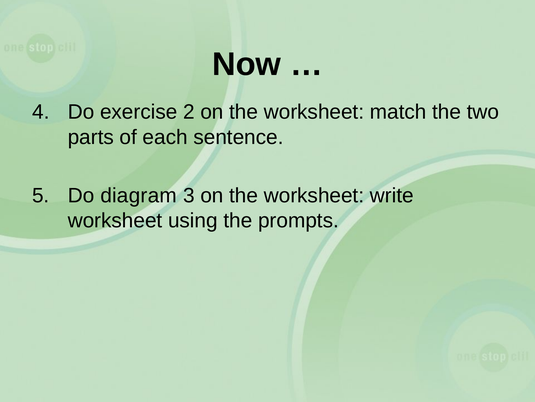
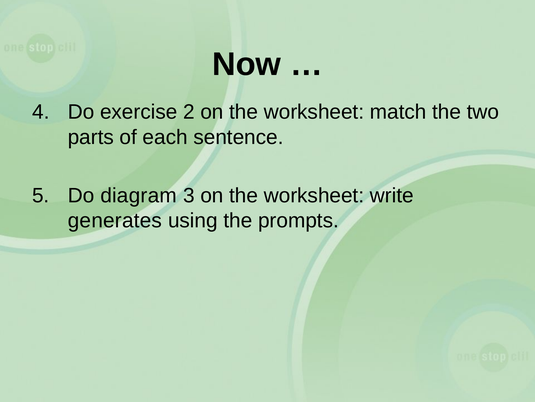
worksheet at (115, 220): worksheet -> generates
